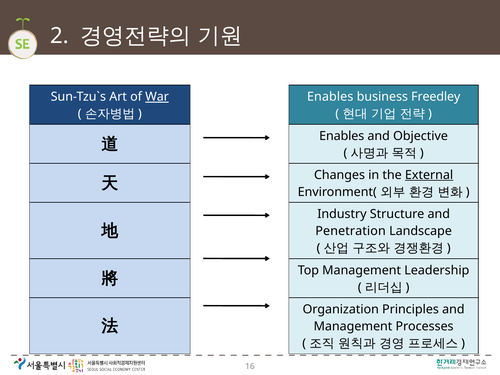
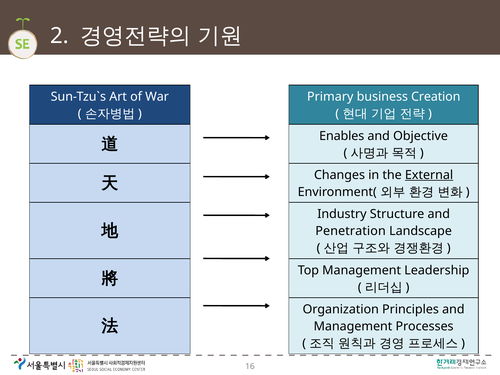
War underline: present -> none
Enables at (330, 97): Enables -> Primary
Freedley: Freedley -> Creation
